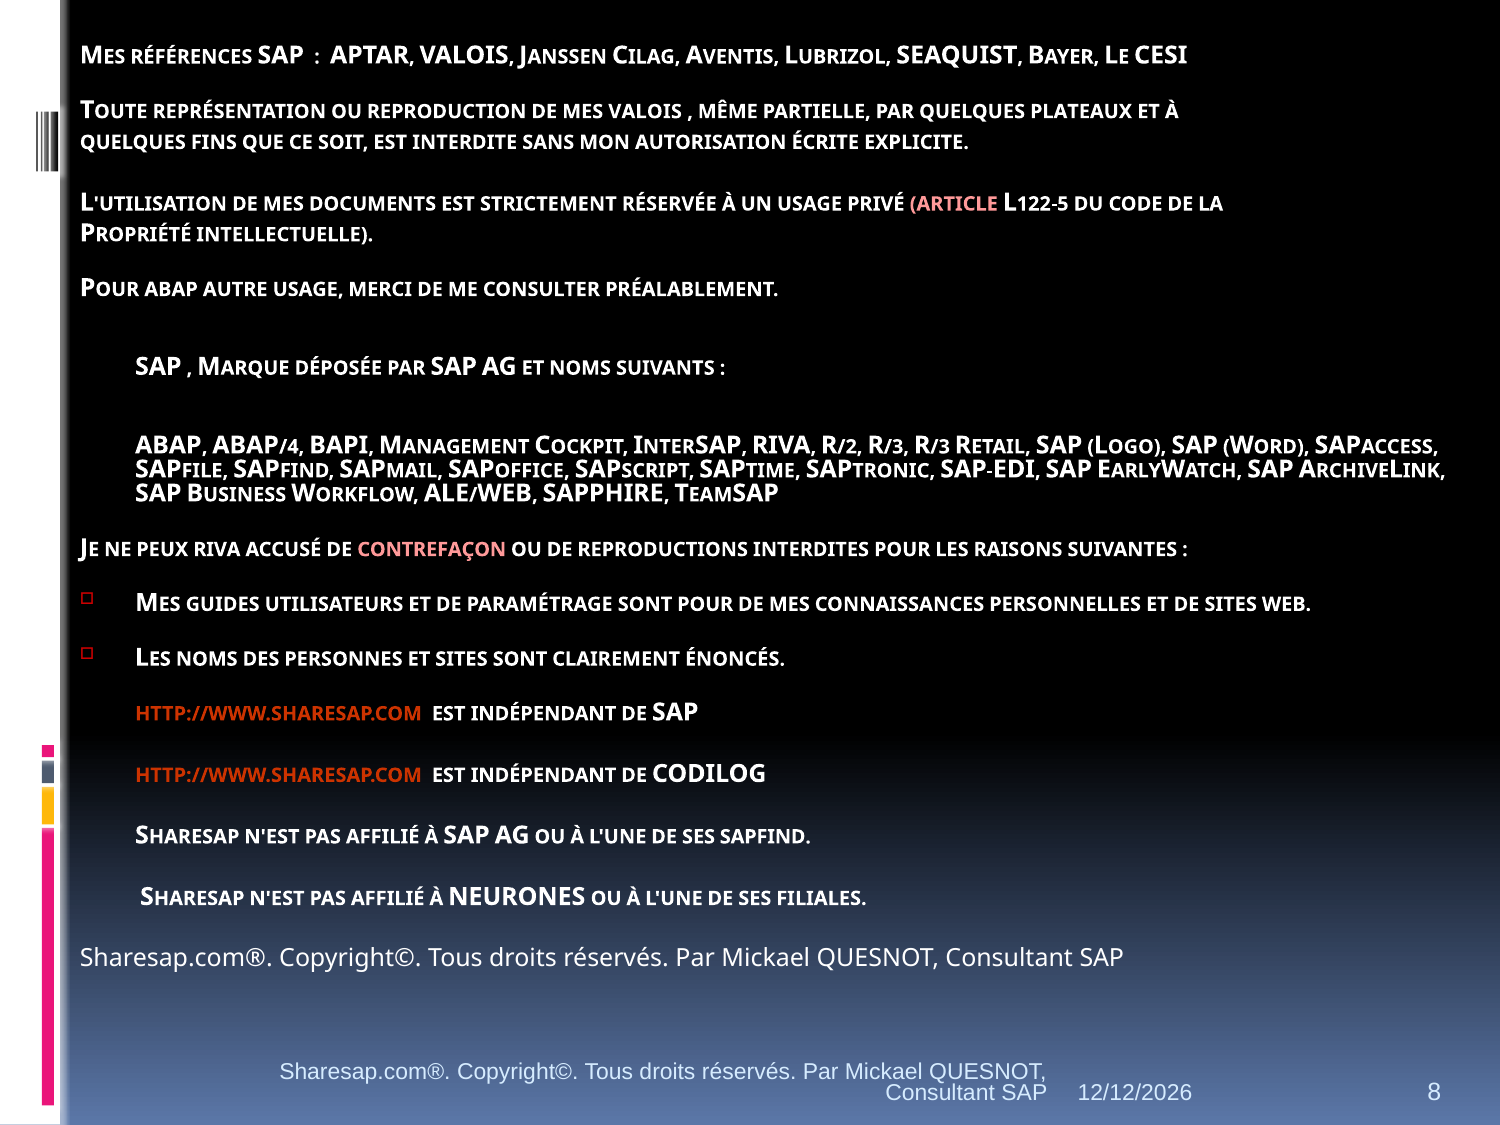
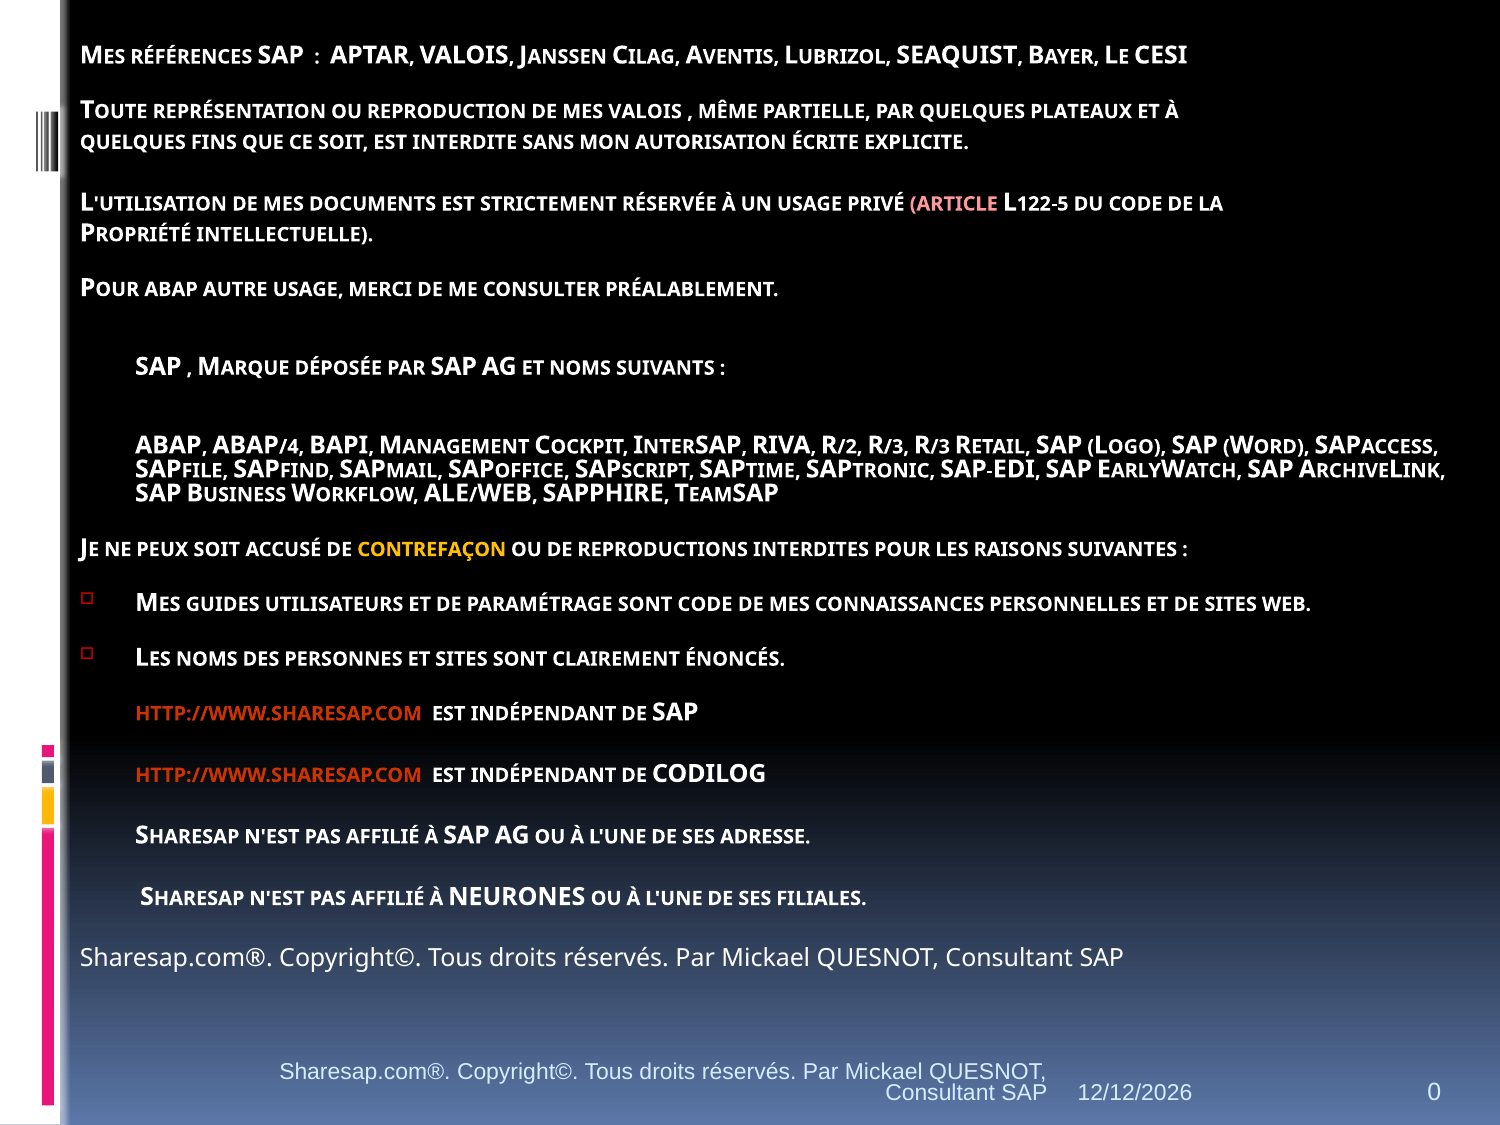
PEUX RIVA: RIVA -> SOIT
CONTREFAÇON colour: pink -> yellow
SONT POUR: POUR -> CODE
SES SAPFIND: SAPFIND -> ADRESSE
8: 8 -> 0
